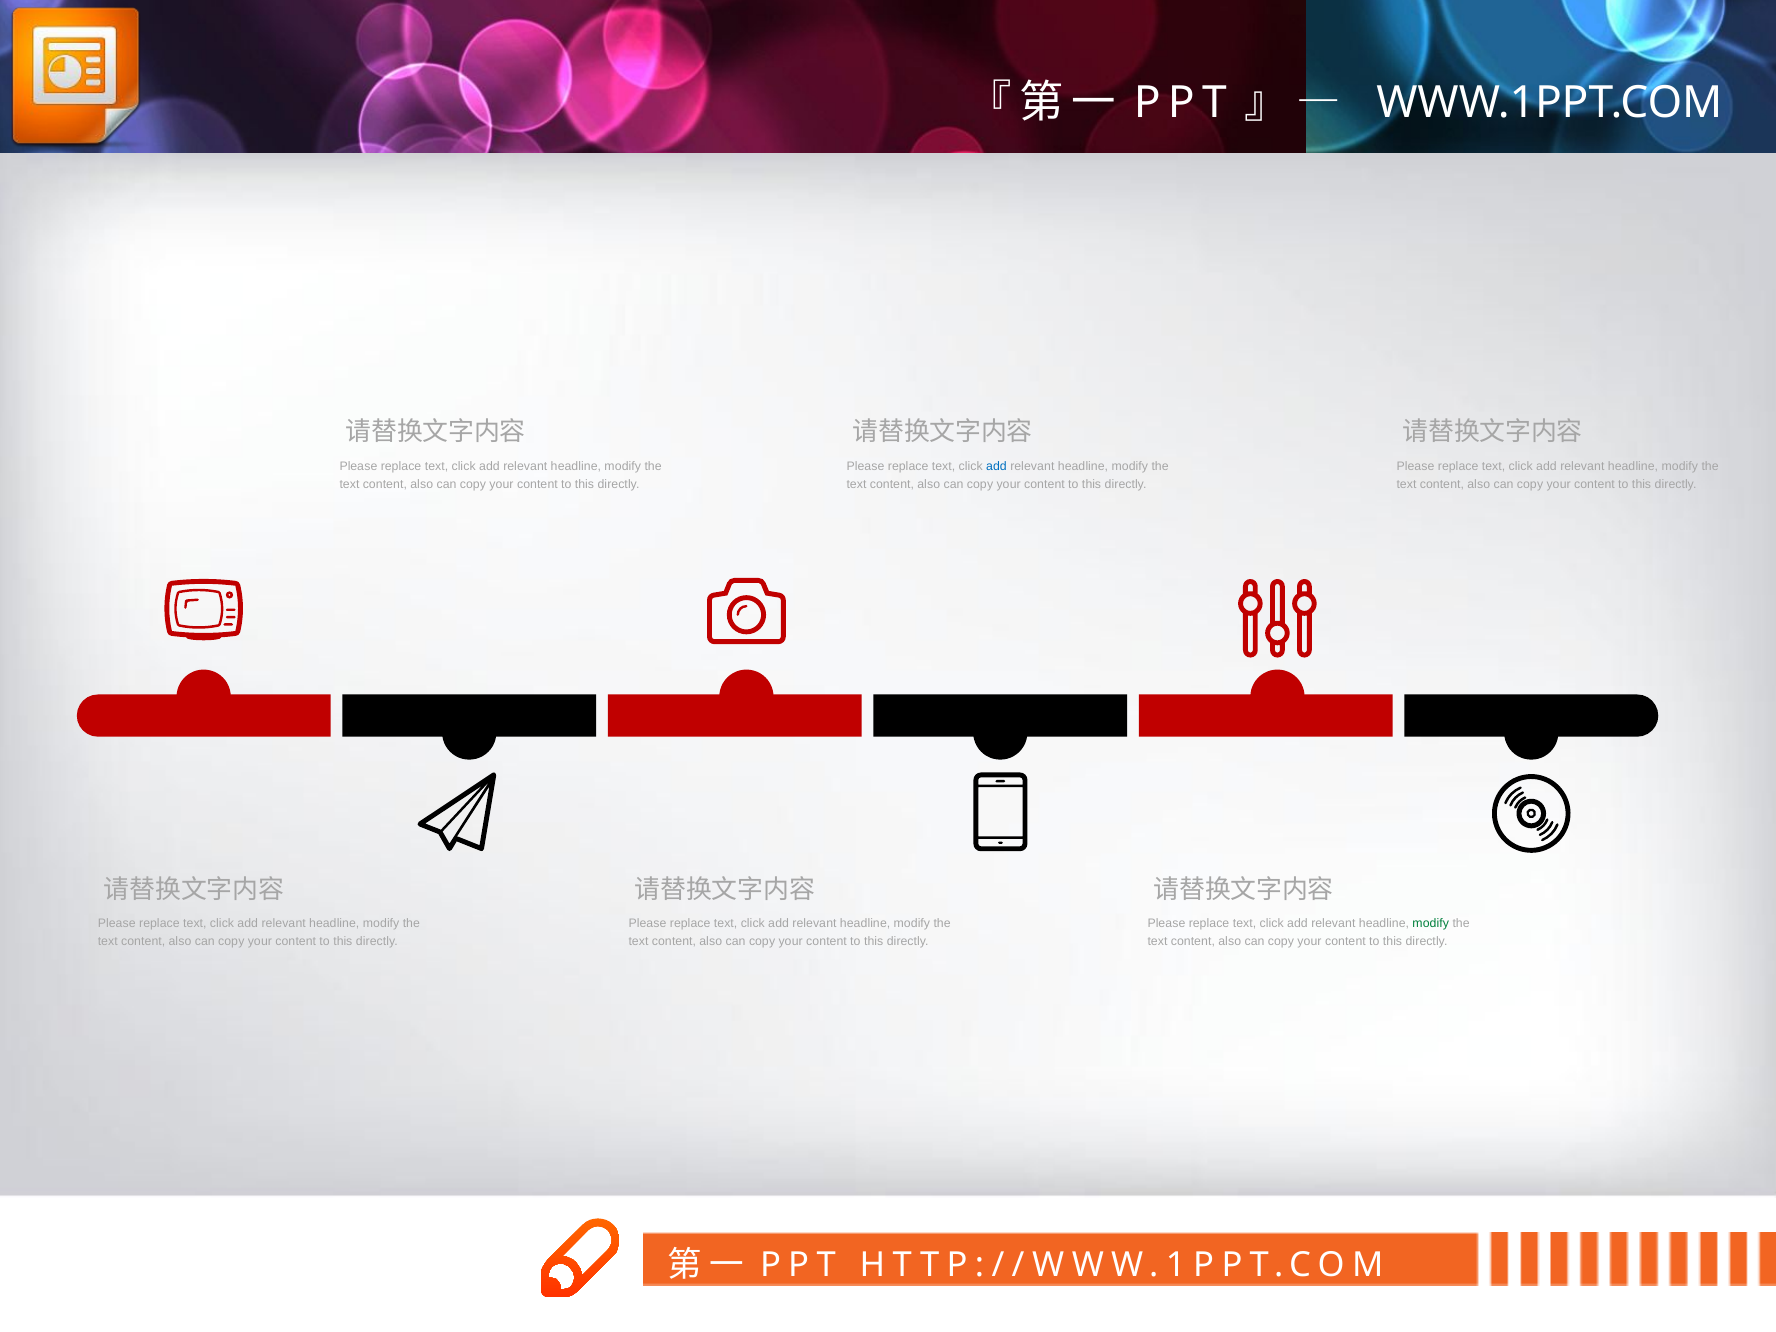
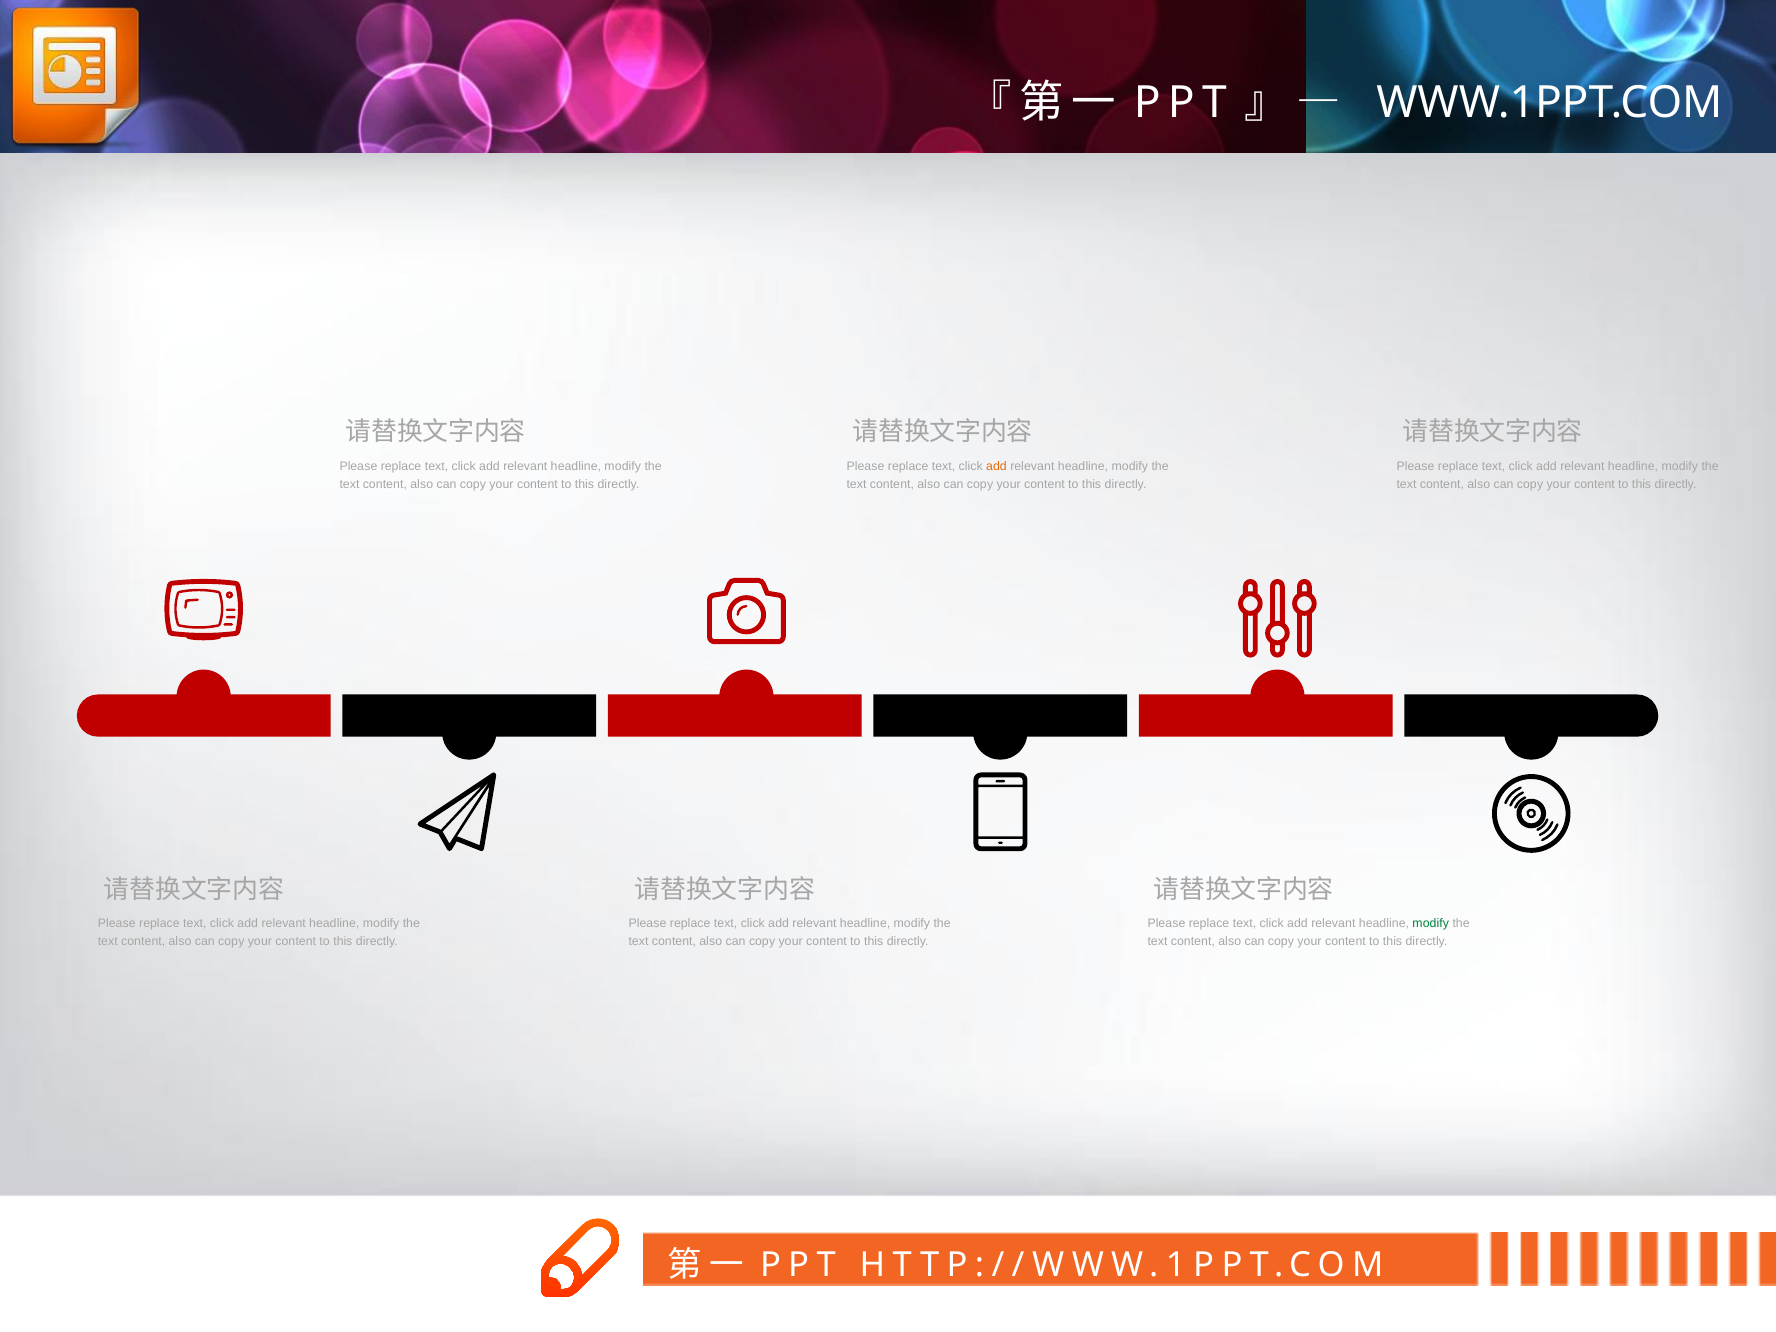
add at (996, 466) colour: blue -> orange
